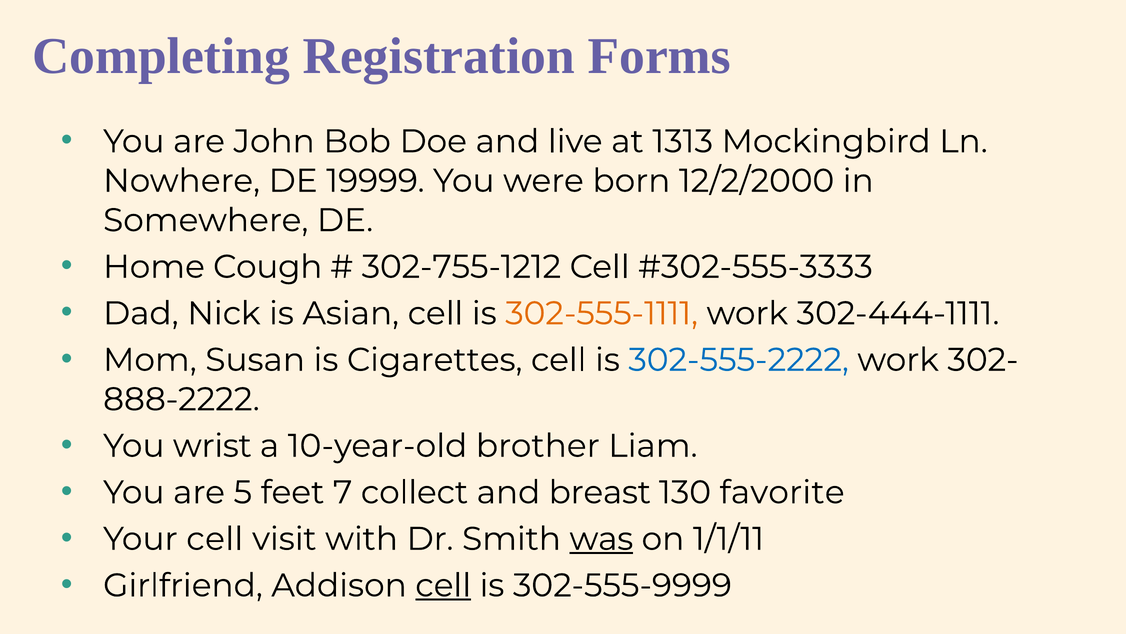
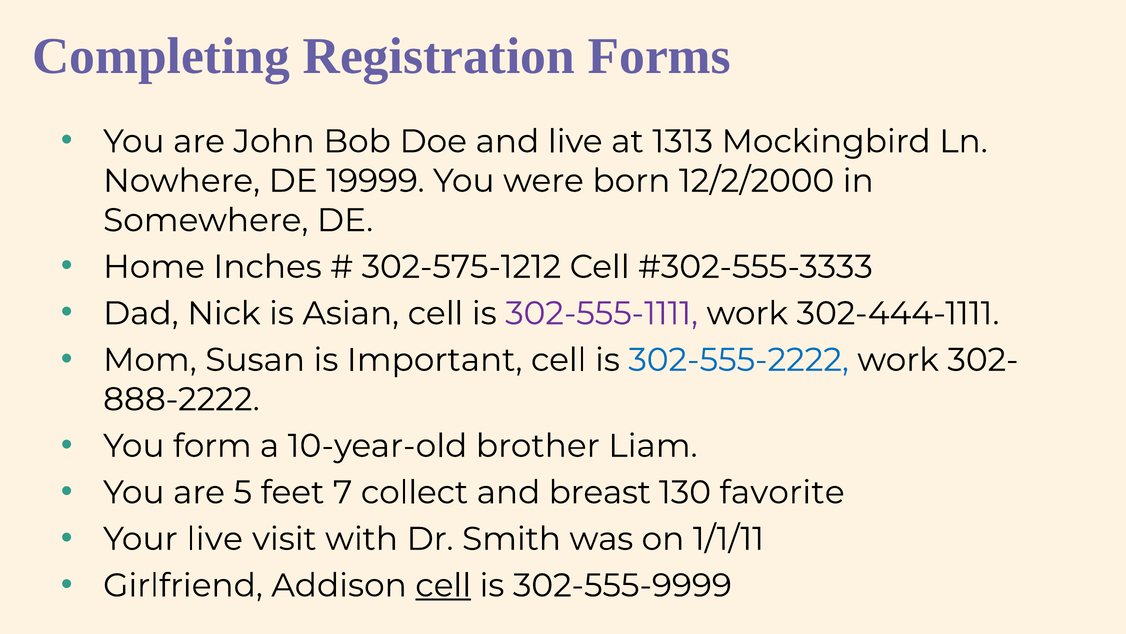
Cough: Cough -> Inches
302-755-1212: 302-755-1212 -> 302-575-1212
302-555-1111 colour: orange -> purple
Cigarettes: Cigarettes -> Important
wrist: wrist -> form
Your cell: cell -> live
was underline: present -> none
